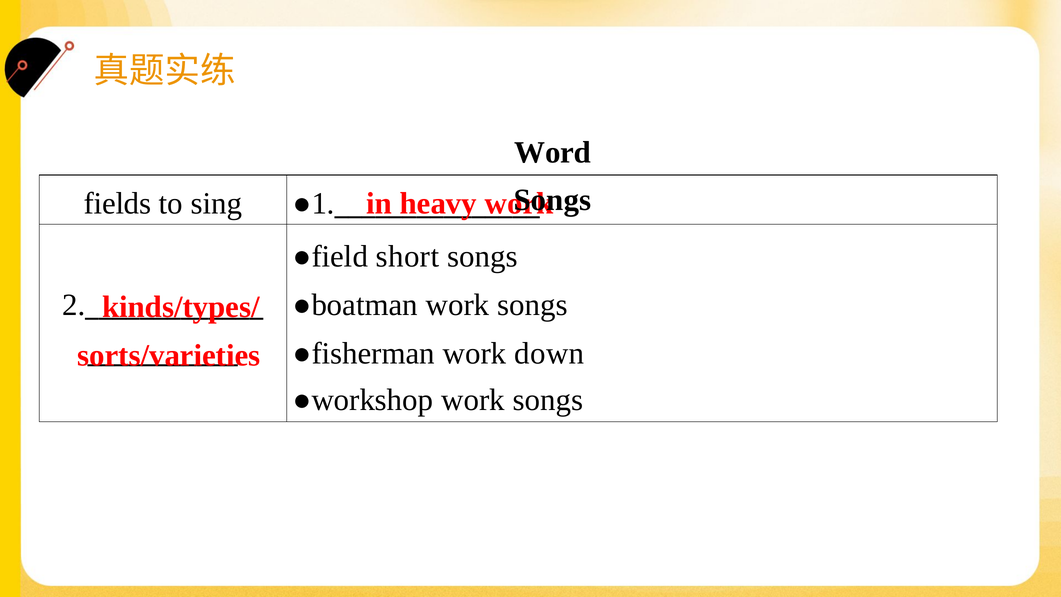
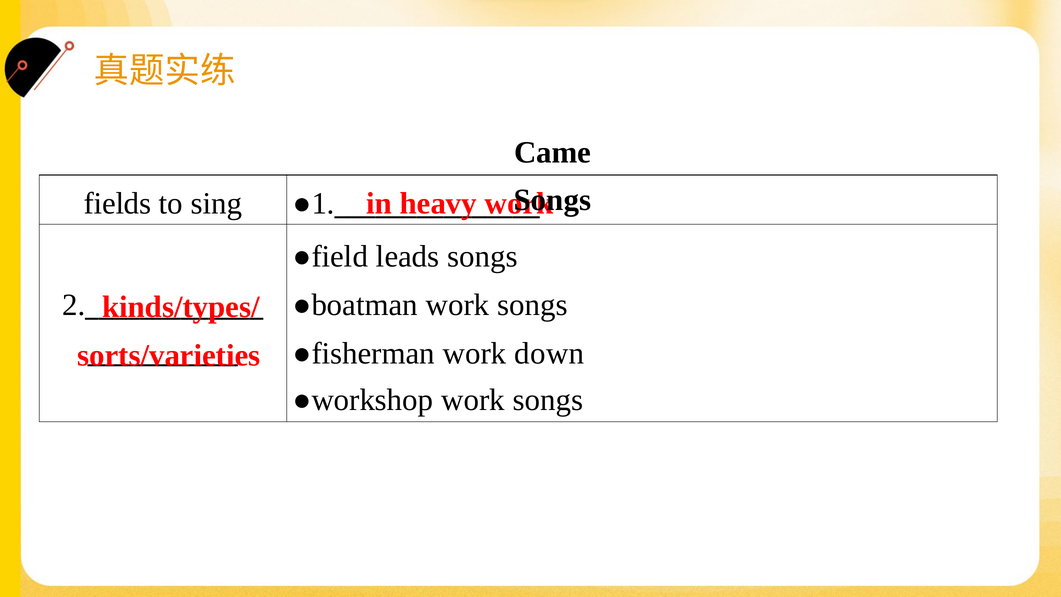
Word: Word -> Came
short: short -> leads
